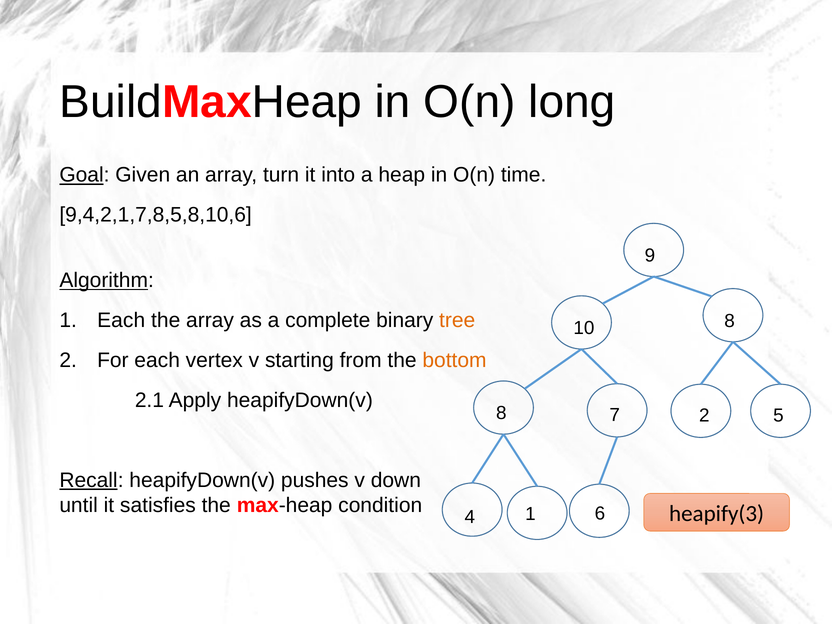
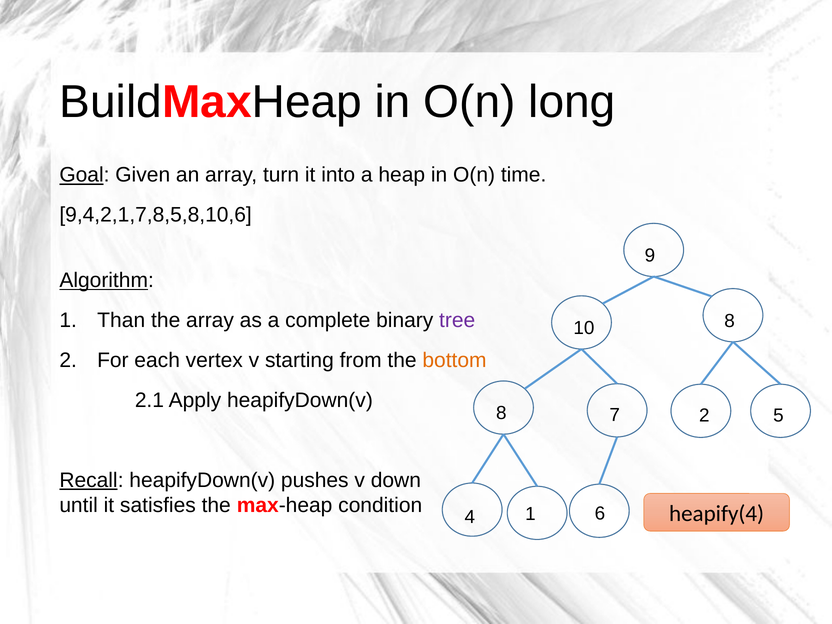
1 Each: Each -> Than
tree colour: orange -> purple
heapify(3: heapify(3 -> heapify(4
